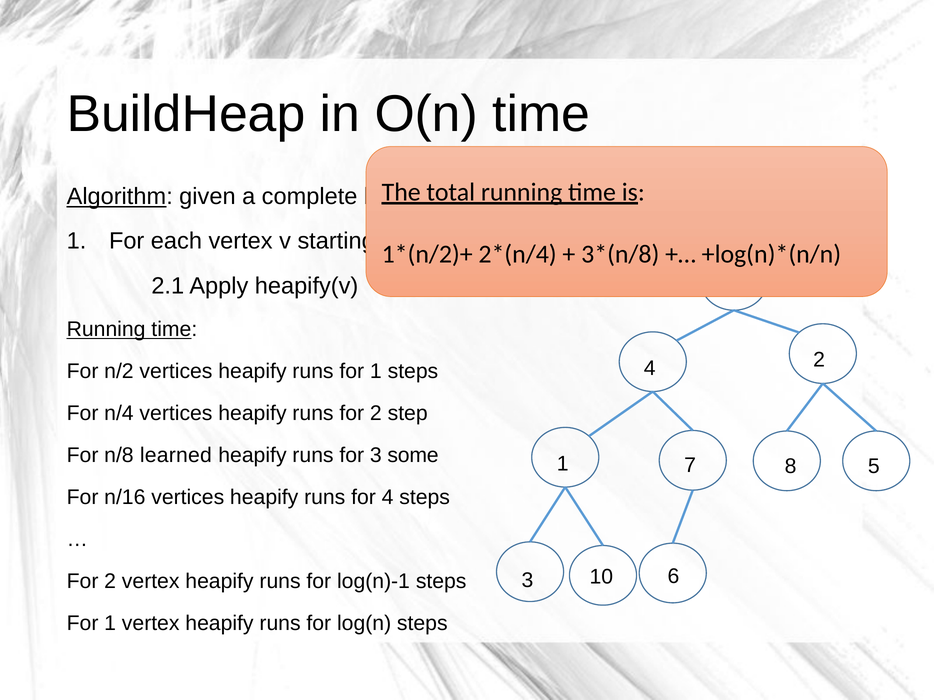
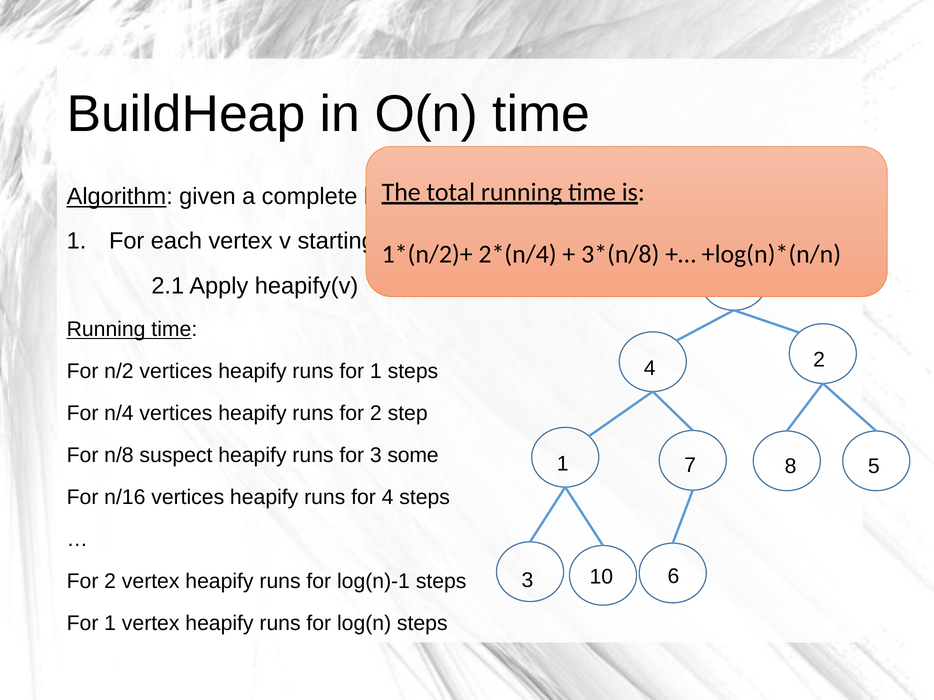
learned: learned -> suspect
